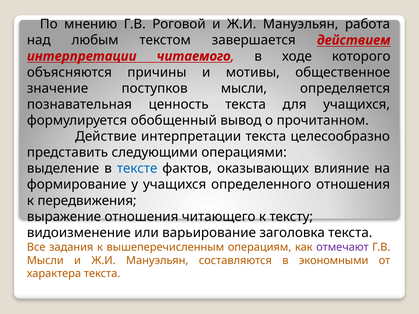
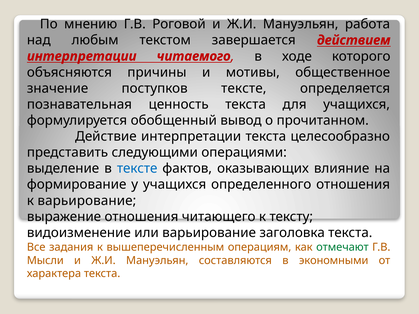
поступков мысли: мысли -> тексте
к передвижения: передвижения -> варьирование
отмечают colour: purple -> green
